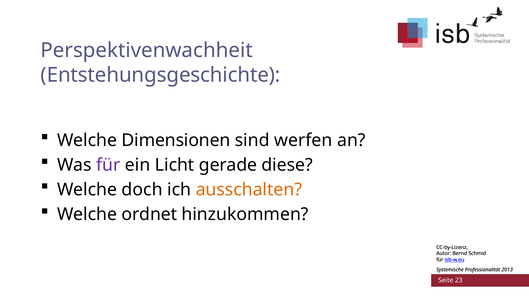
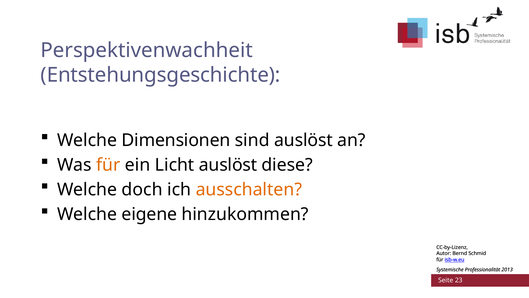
sind werfen: werfen -> auslöst
für at (108, 165) colour: purple -> orange
Licht gerade: gerade -> auslöst
ordnet: ordnet -> eigene
